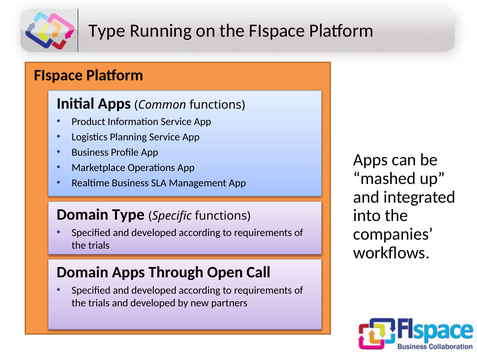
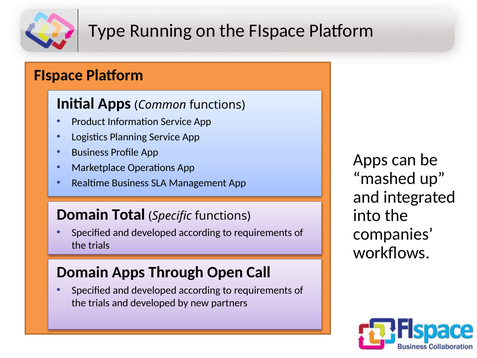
Domain Type: Type -> Total
